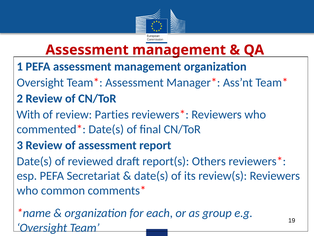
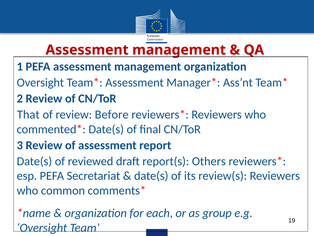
With: With -> That
Parties: Parties -> Before
